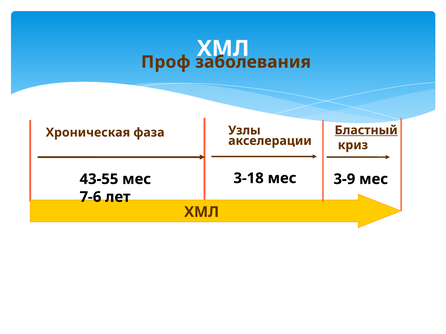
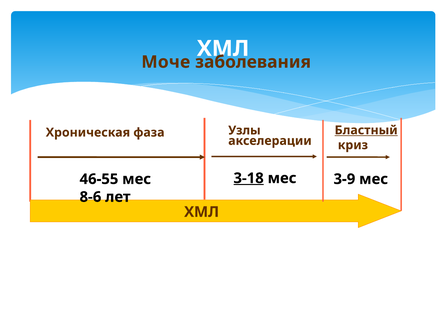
Проф: Проф -> Моче
3-18 underline: none -> present
43-55: 43-55 -> 46-55
7-6: 7-6 -> 8-6
